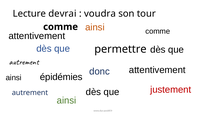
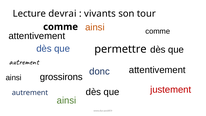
voudra: voudra -> vivants
épidémies: épidémies -> grossirons
